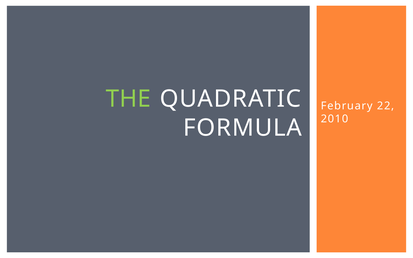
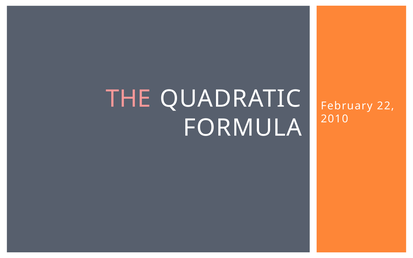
THE colour: light green -> pink
